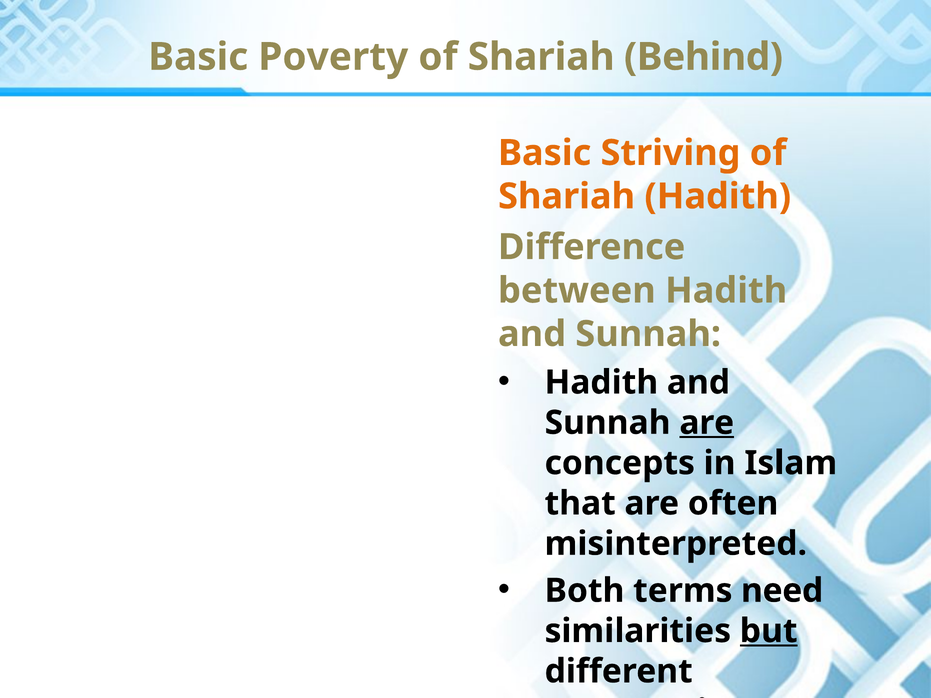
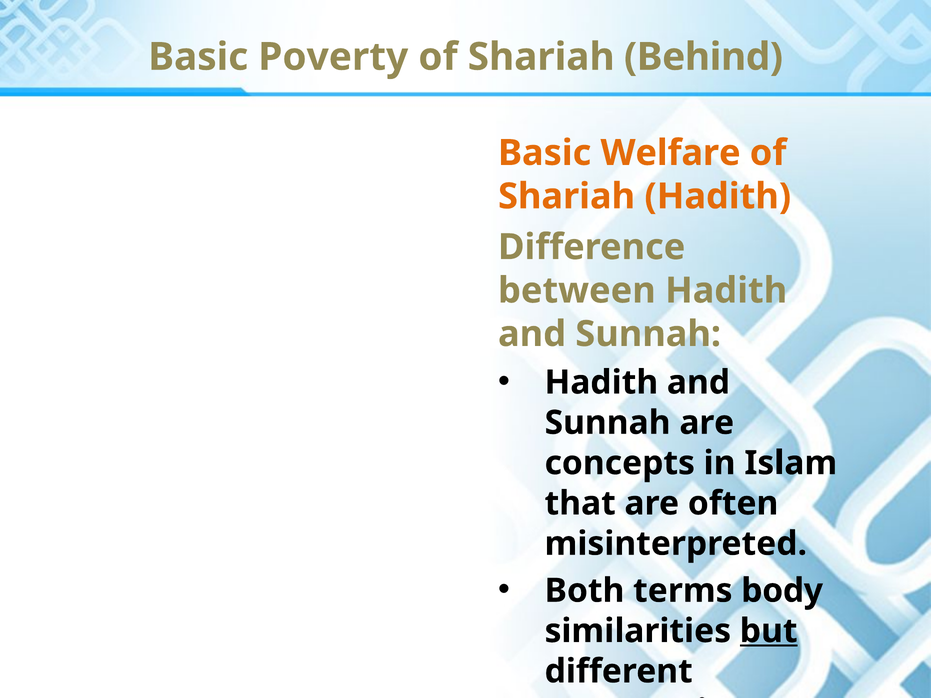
Striving: Striving -> Welfare
are at (707, 423) underline: present -> none
need: need -> body
